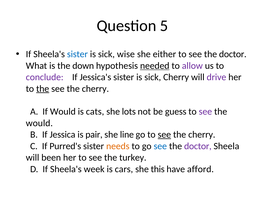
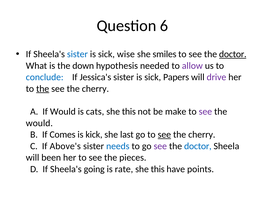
5: 5 -> 6
either: either -> smiles
doctor at (233, 54) underline: none -> present
needed underline: present -> none
conclude colour: purple -> blue
sick Cherry: Cherry -> Papers
lots at (129, 111): lots -> this
guess: guess -> make
Jessica: Jessica -> Comes
pair: pair -> kick
line: line -> last
Purred's: Purred's -> Above's
needs colour: orange -> blue
see at (160, 146) colour: blue -> purple
doctor at (198, 146) colour: purple -> blue
turkey: turkey -> pieces
week: week -> going
cars: cars -> rate
afford: afford -> points
